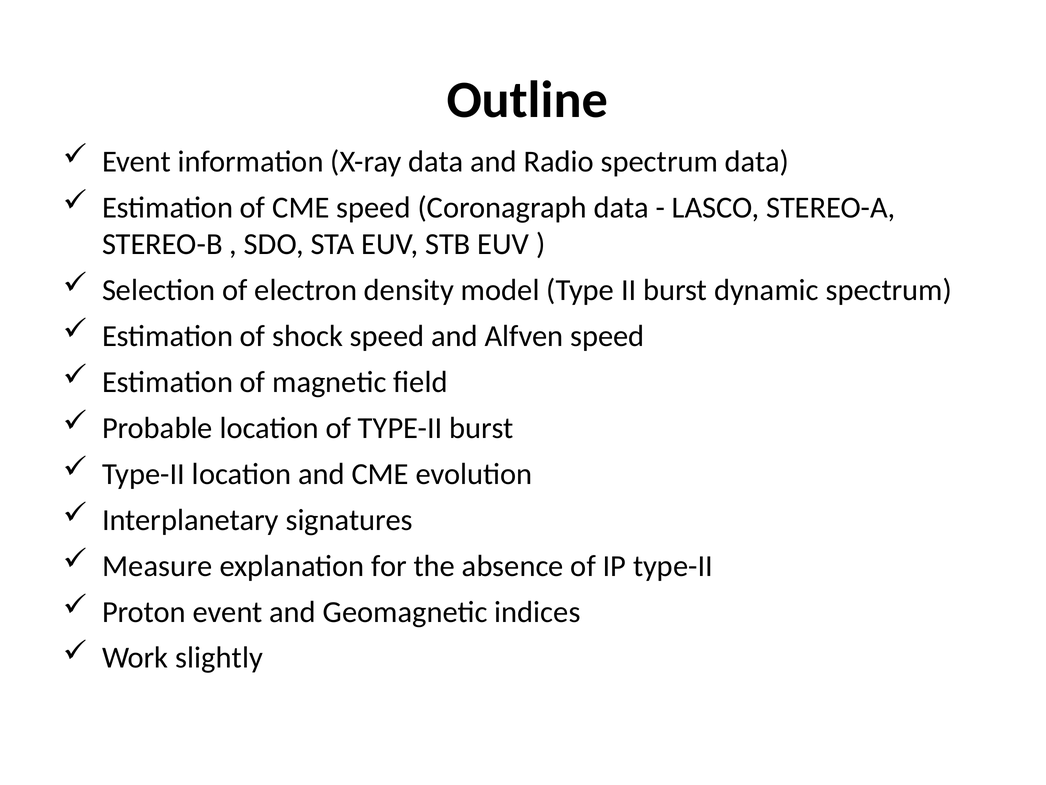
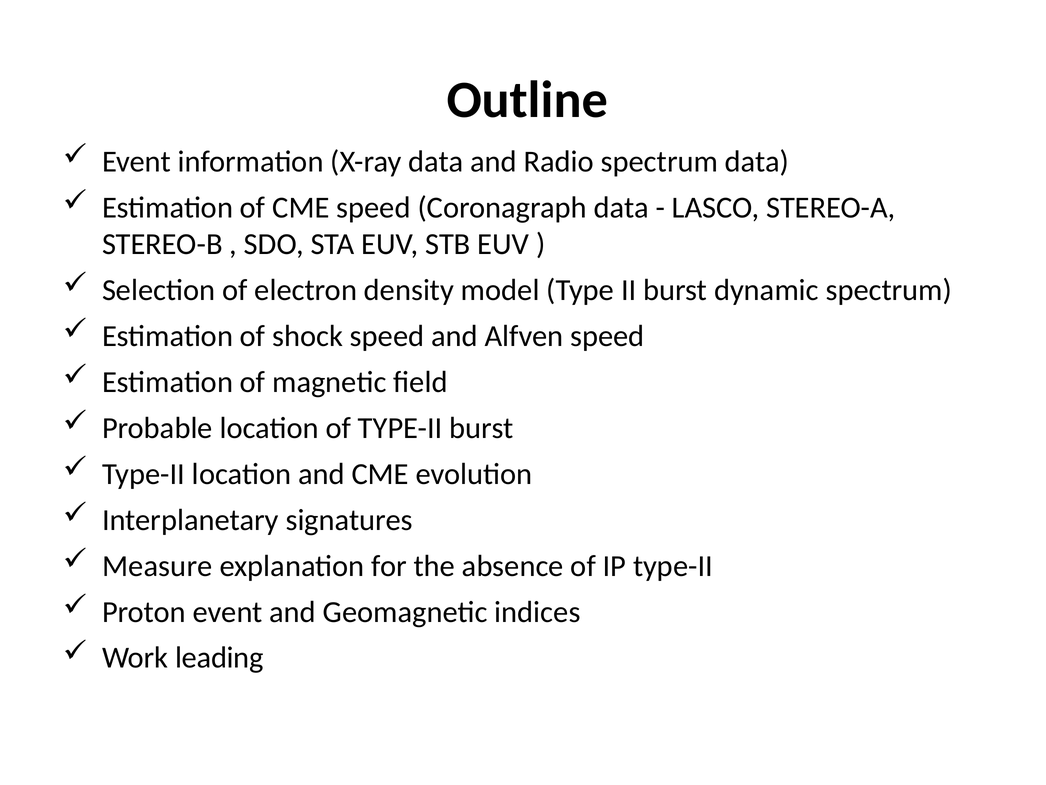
slightly: slightly -> leading
